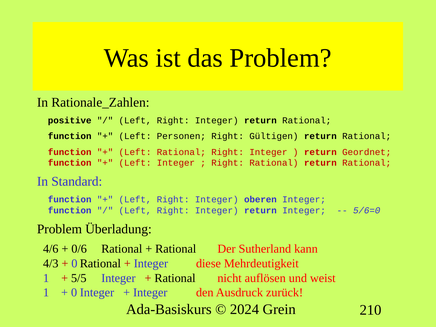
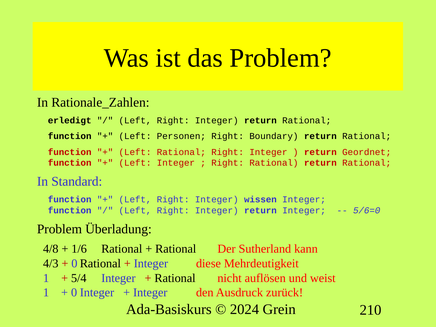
positive: positive -> erledigt
Gültigen: Gültigen -> Boundary
oberen: oberen -> wissen
4/6: 4/6 -> 4/8
0/6: 0/6 -> 1/6
5/5: 5/5 -> 5/4
